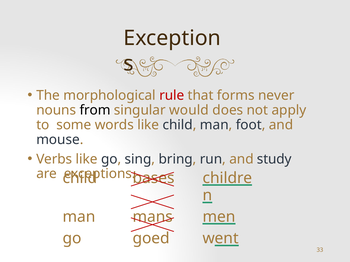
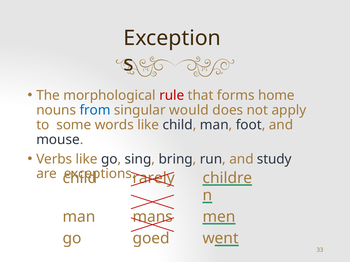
never: never -> home
from colour: black -> blue
bases: bases -> rarely
